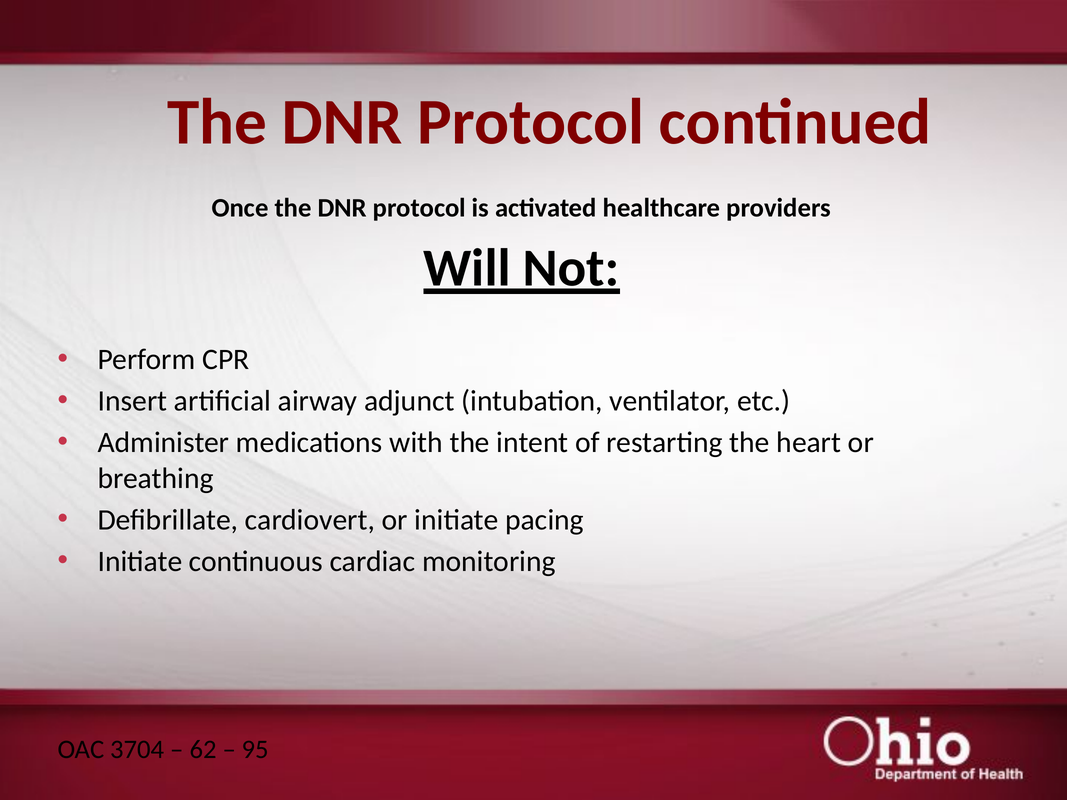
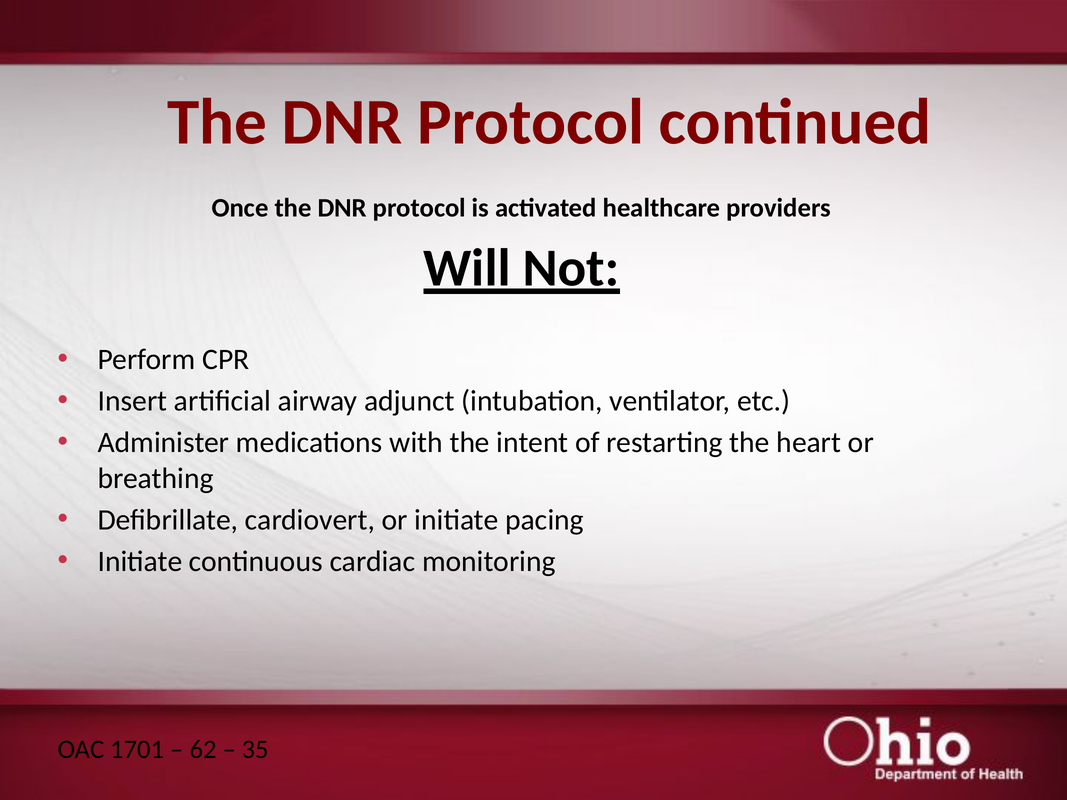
3704: 3704 -> 1701
95: 95 -> 35
